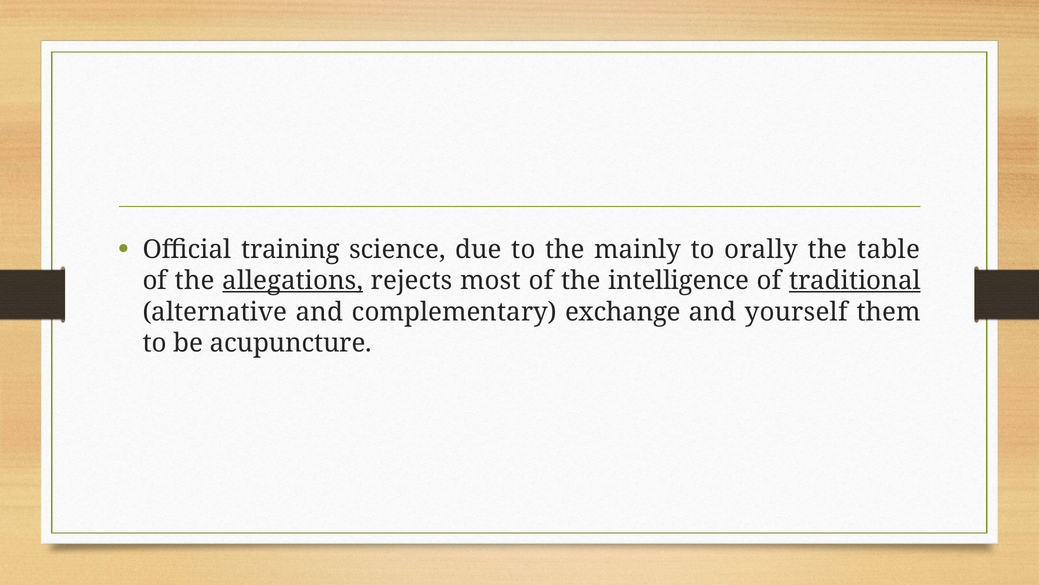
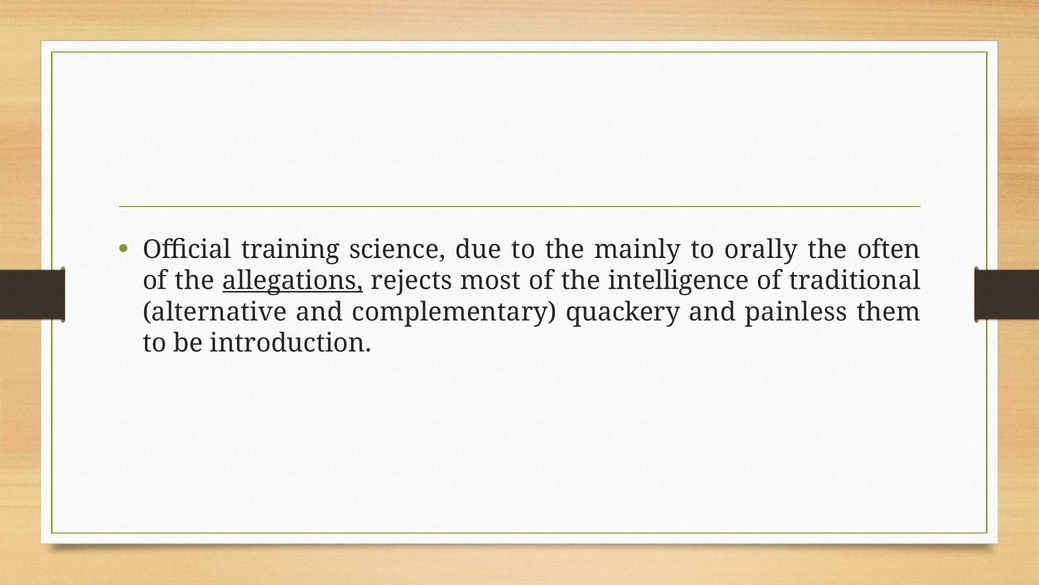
table: table -> often
traditional underline: present -> none
exchange: exchange -> quackery
yourself: yourself -> painless
acupuncture: acupuncture -> introduction
